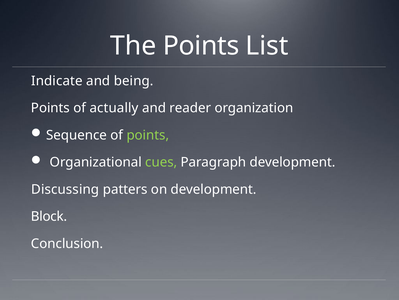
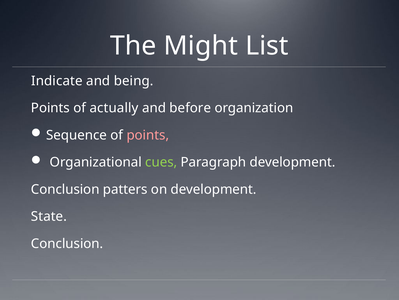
The Points: Points -> Might
reader: reader -> before
points at (148, 135) colour: light green -> pink
Discussing at (65, 189): Discussing -> Conclusion
Block: Block -> State
